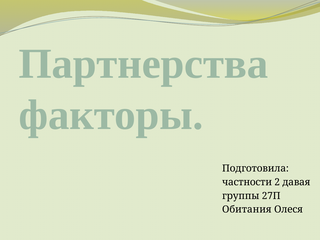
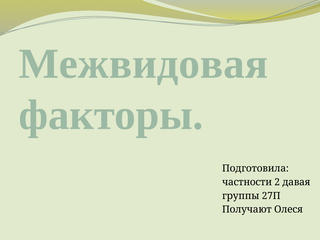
Партнерства: Партнерства -> Межвидовая
Обитания: Обитания -> Получают
